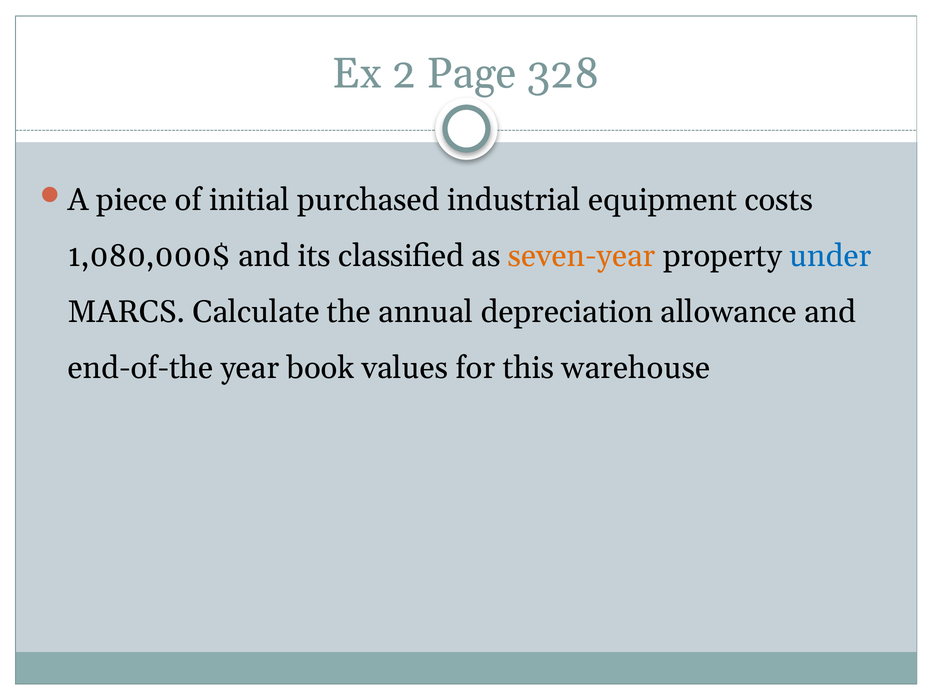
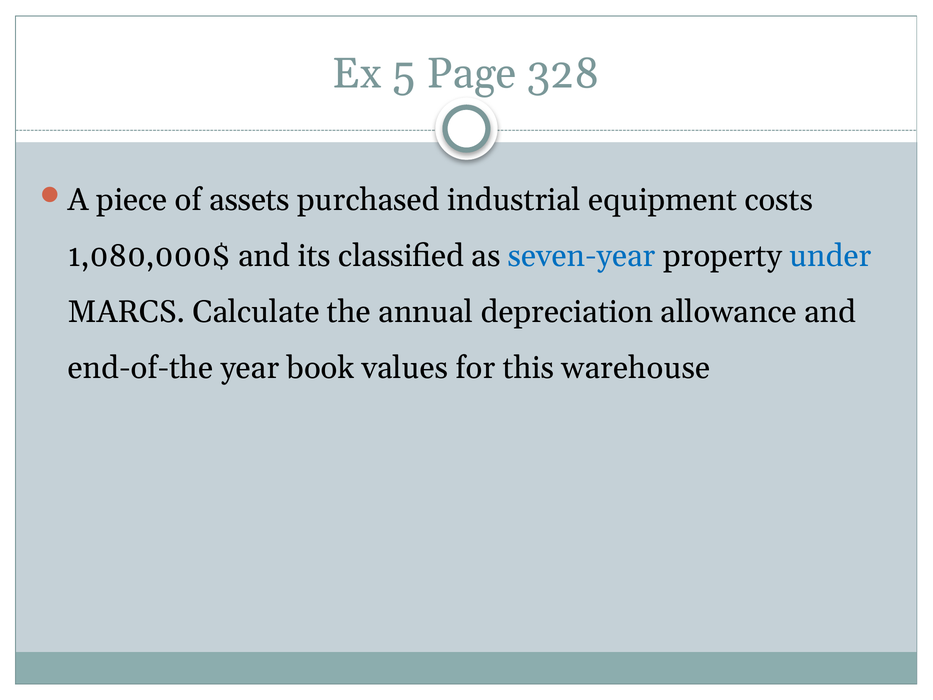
2: 2 -> 5
initial: initial -> assets
seven-year colour: orange -> blue
